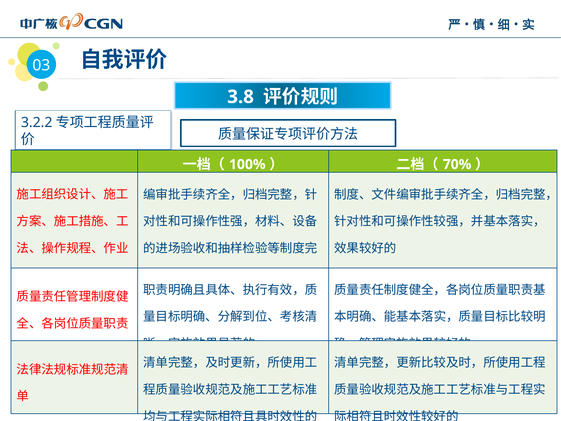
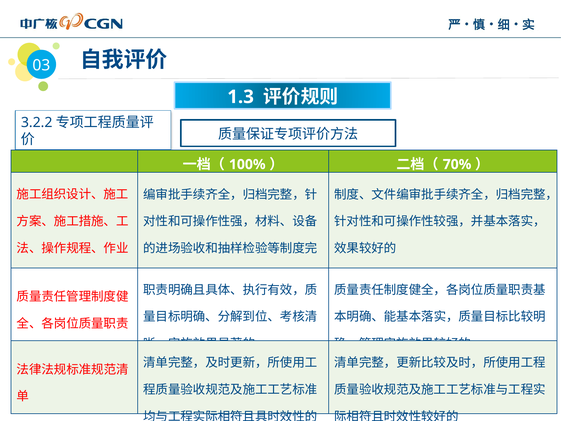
3.8: 3.8 -> 1.3
